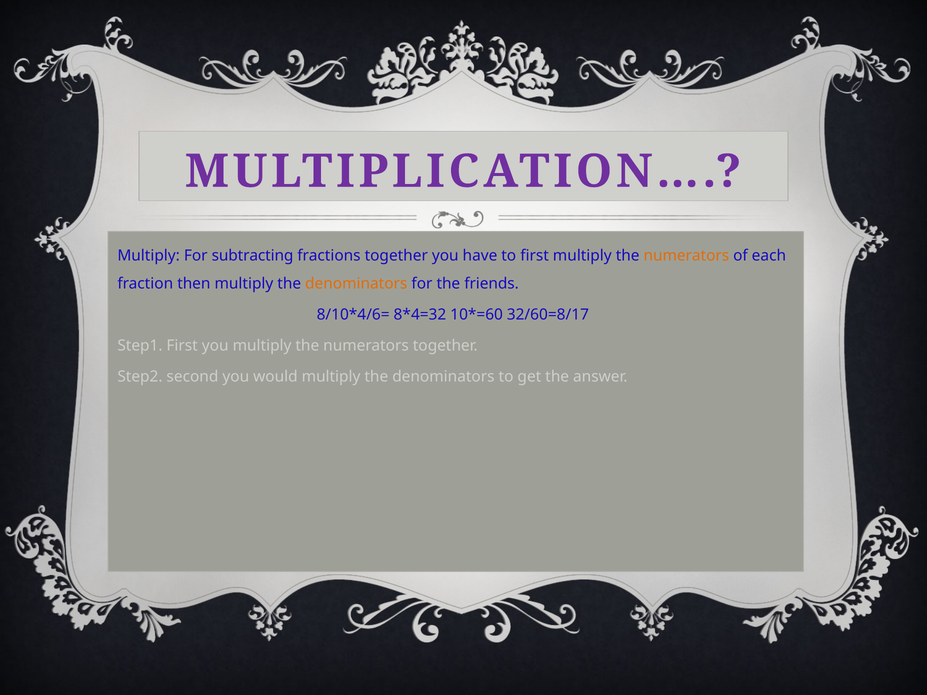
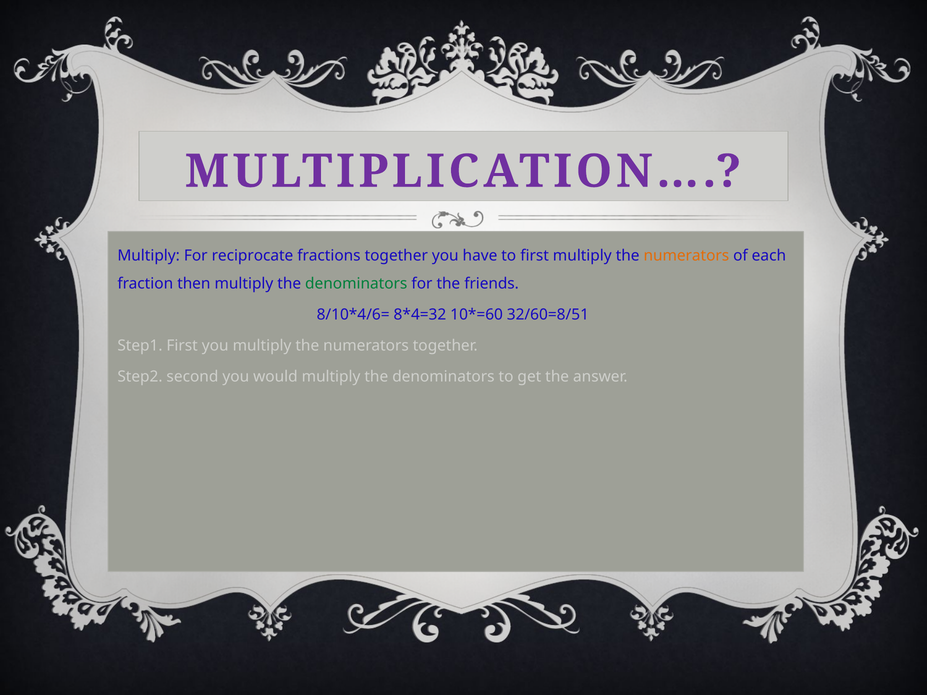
subtracting: subtracting -> reciprocate
denominators at (356, 284) colour: orange -> green
32/60=8/17: 32/60=8/17 -> 32/60=8/51
